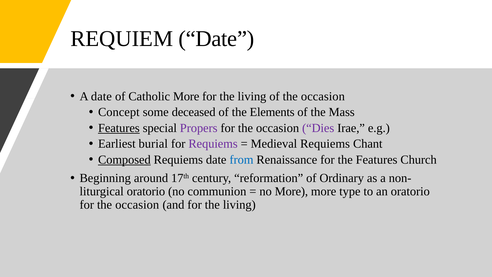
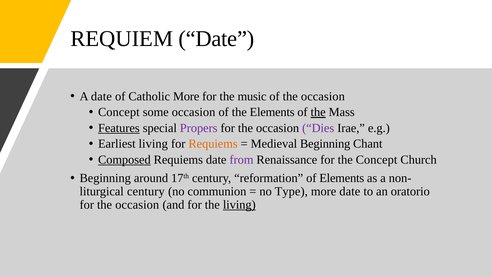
living at (252, 96): living -> music
some deceased: deceased -> occasion
the at (318, 112) underline: none -> present
Earliest burial: burial -> living
Requiems at (213, 144) colour: purple -> orange
Medieval Requiems: Requiems -> Beginning
from colour: blue -> purple
the Features: Features -> Concept
of Ordinary: Ordinary -> Elements
oratorio at (146, 191): oratorio -> century
no More: More -> Type
more type: type -> date
living at (239, 205) underline: none -> present
